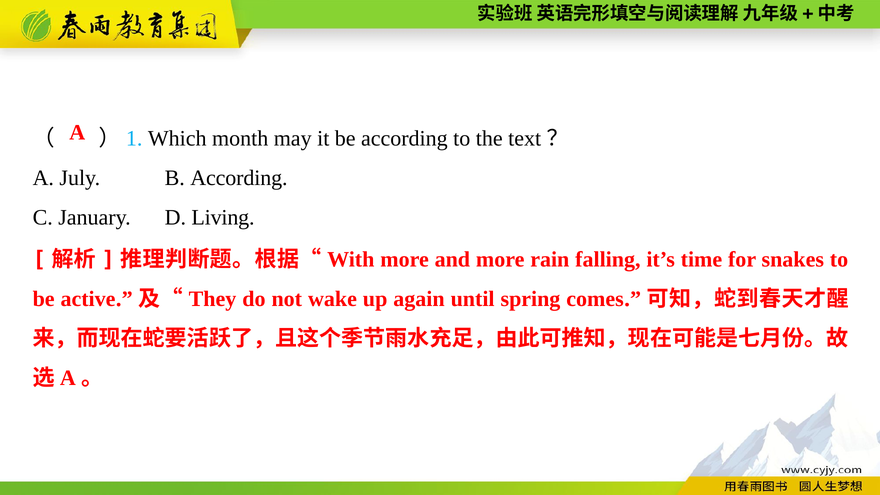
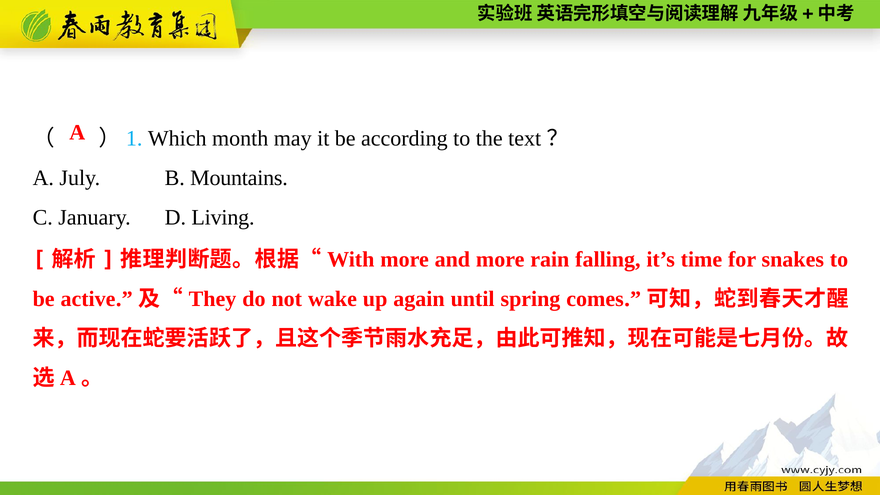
B According: According -> Mountains
